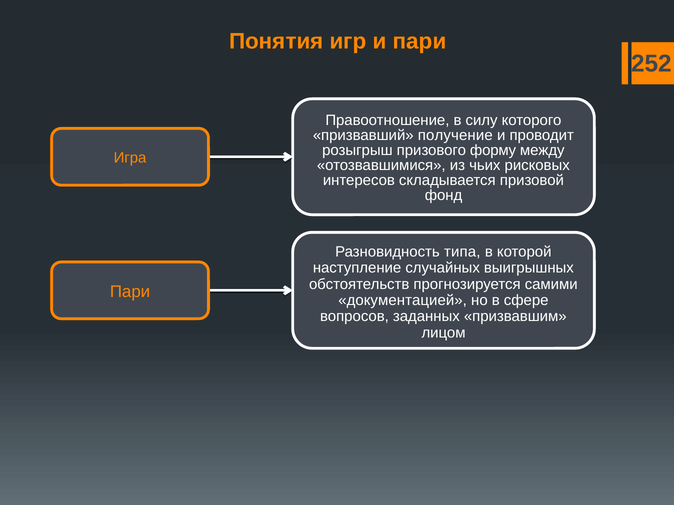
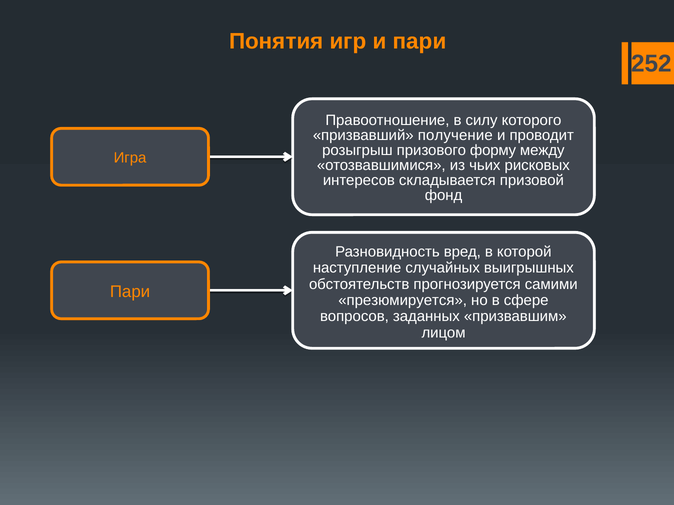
типа: типа -> вред
документацией: документацией -> презюмируется
